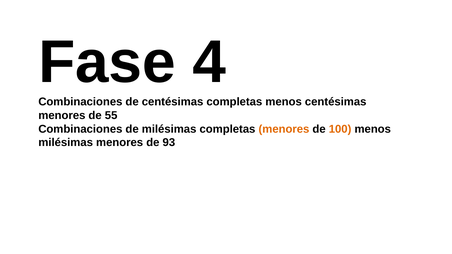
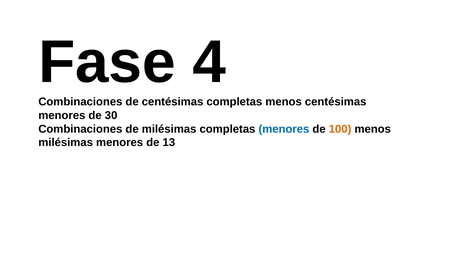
55: 55 -> 30
menores at (284, 129) colour: orange -> blue
93: 93 -> 13
